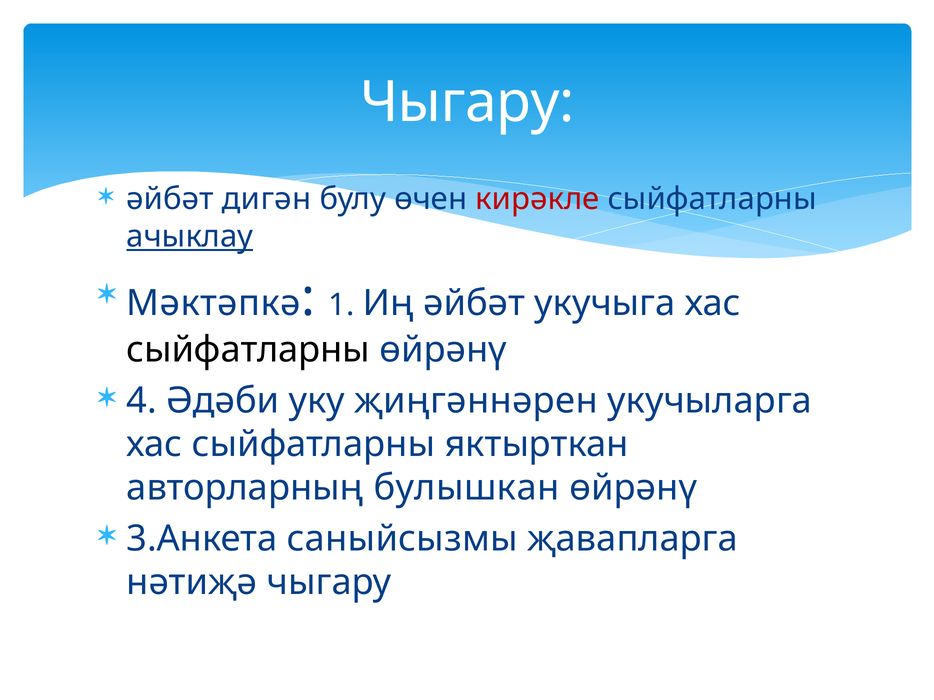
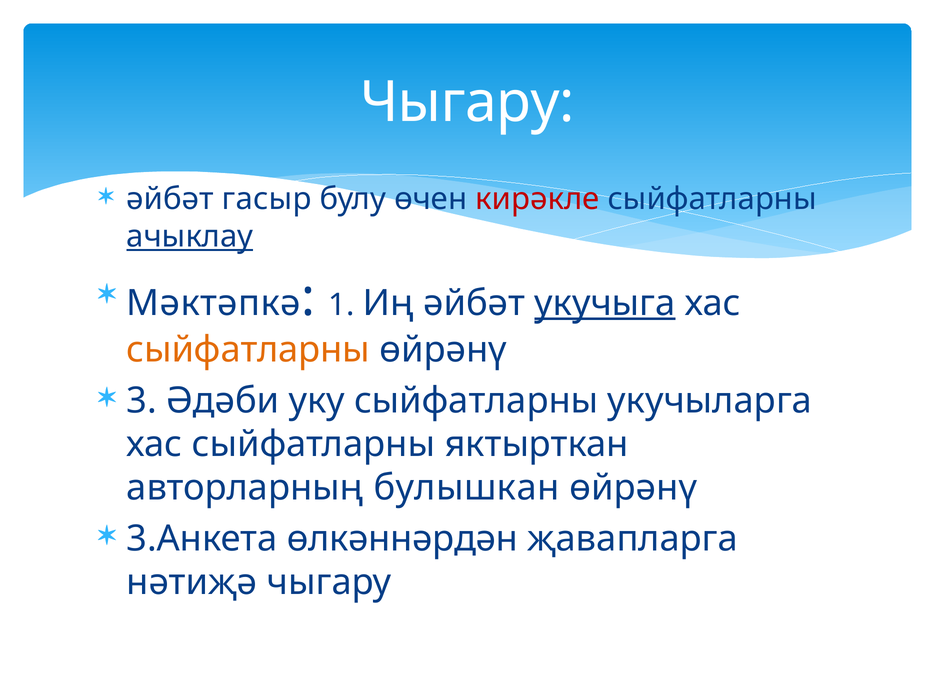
дигән: дигән -> гасыр
укучыга underline: none -> present
сыйфатларны at (248, 350) colour: black -> orange
4: 4 -> 3
уку җиңгәннәрен: җиңгәннәрен -> сыйфатларны
3.Анкета саныйсызмы: саныйсызмы -> өлкәннәрдән
